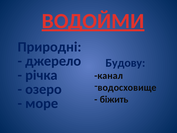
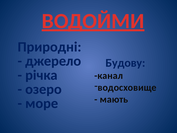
біжить: біжить -> мають
